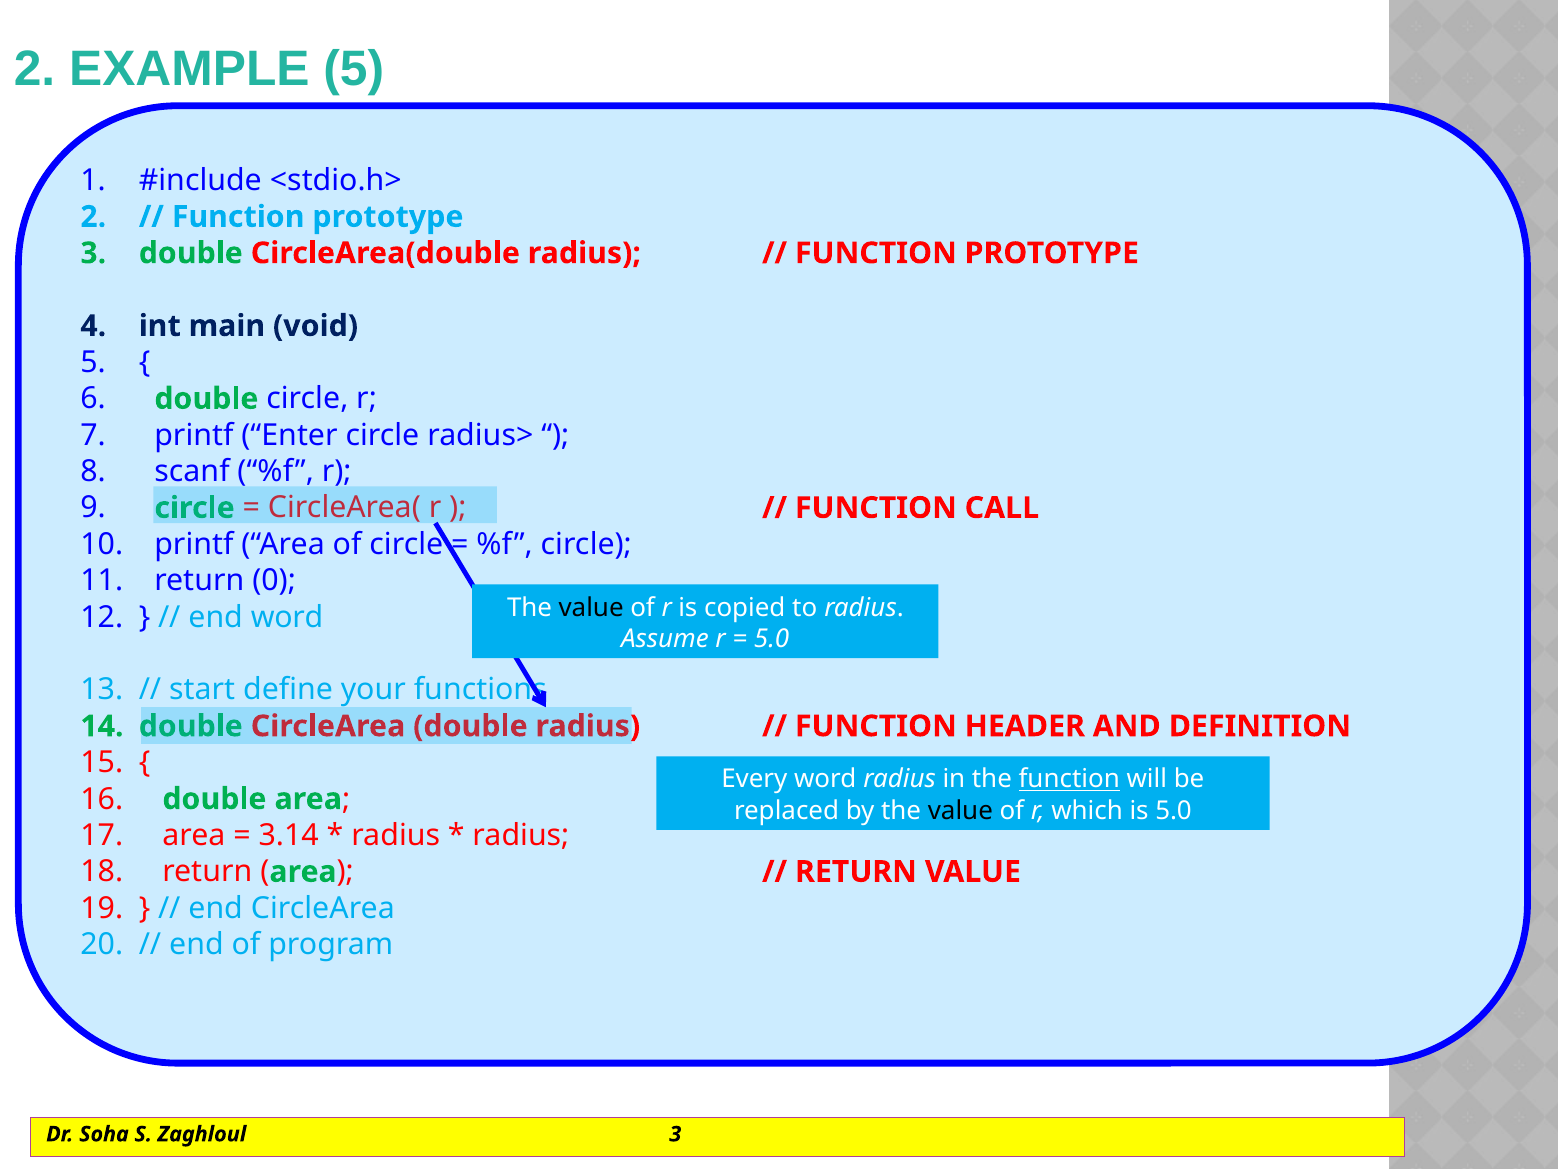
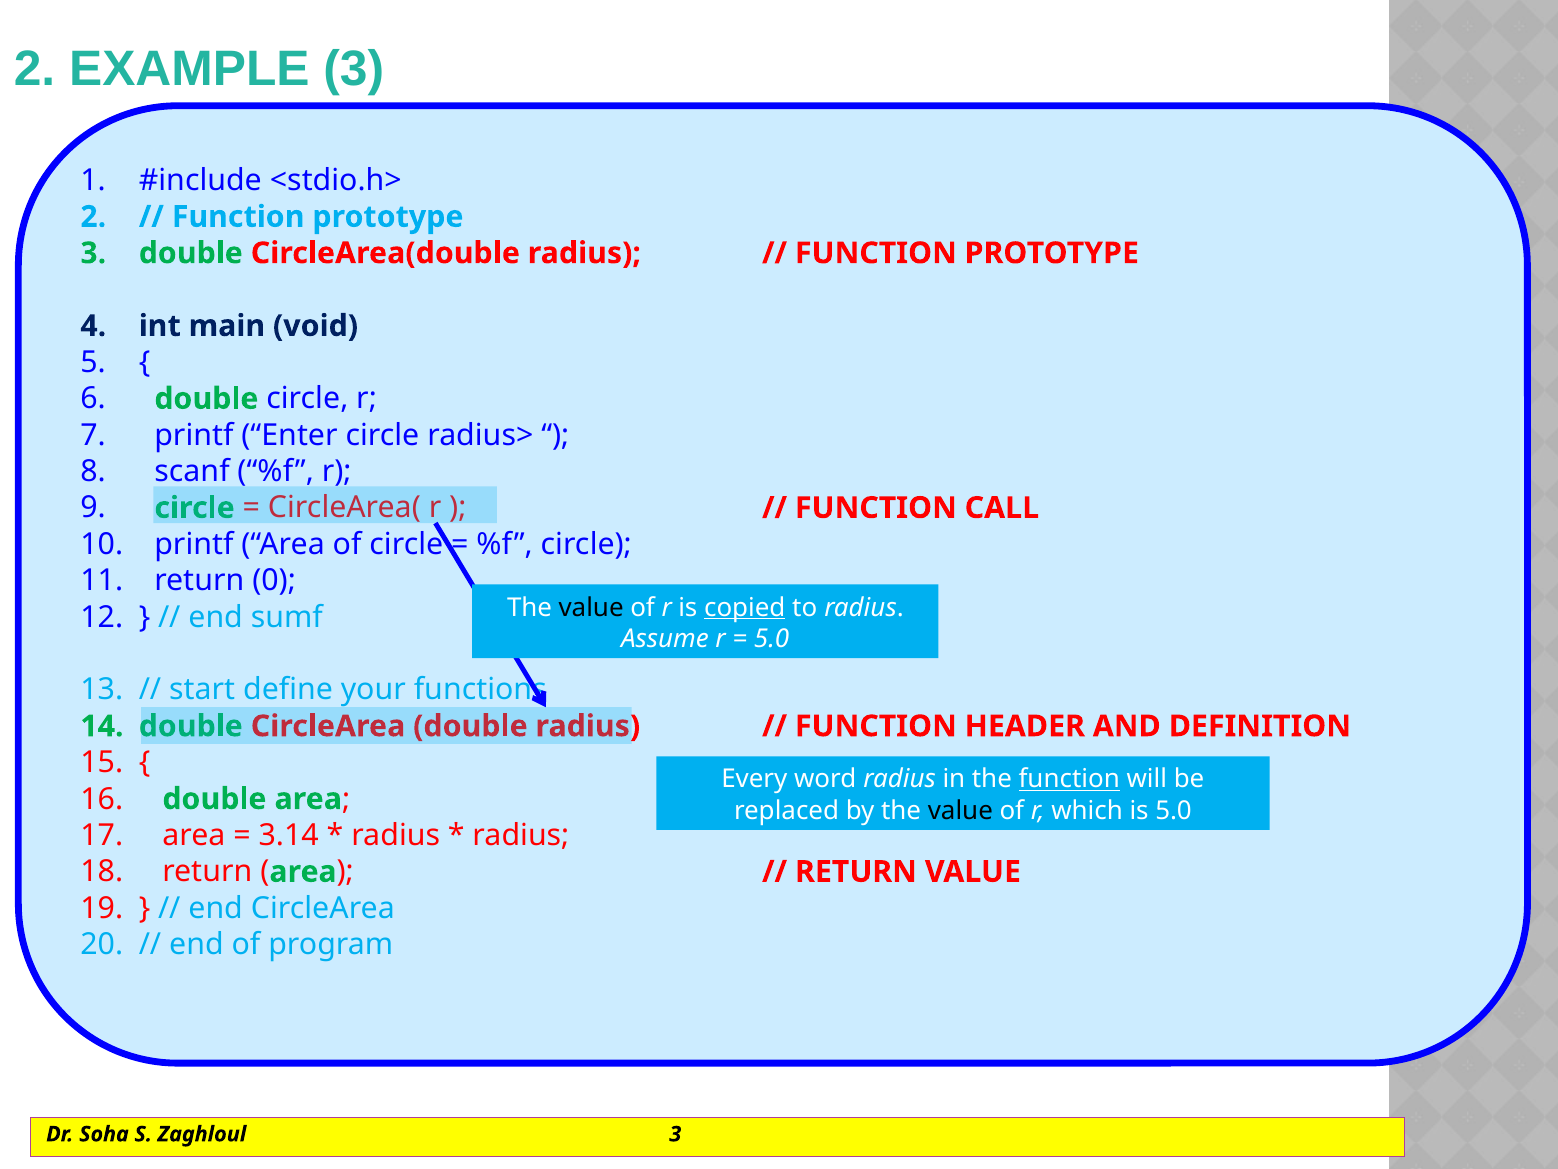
EXAMPLE 5: 5 -> 3
copied underline: none -> present
end word: word -> sumf
